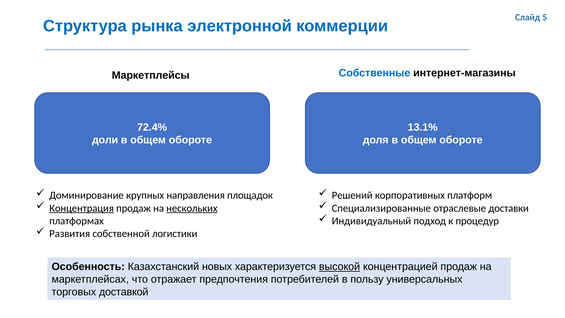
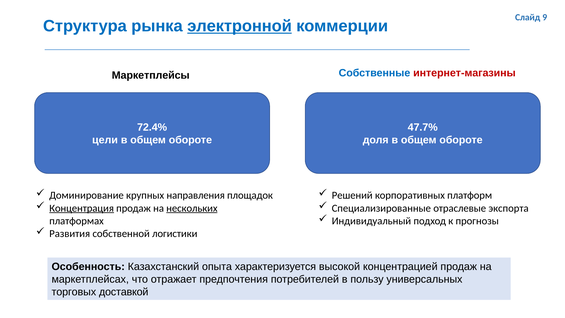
5: 5 -> 9
электронной underline: none -> present
интернет-магазины colour: black -> red
13.1%: 13.1% -> 47.7%
доли: доли -> цели
доставки: доставки -> экспорта
процедур: процедур -> прогнозы
новых: новых -> опыта
высокой underline: present -> none
